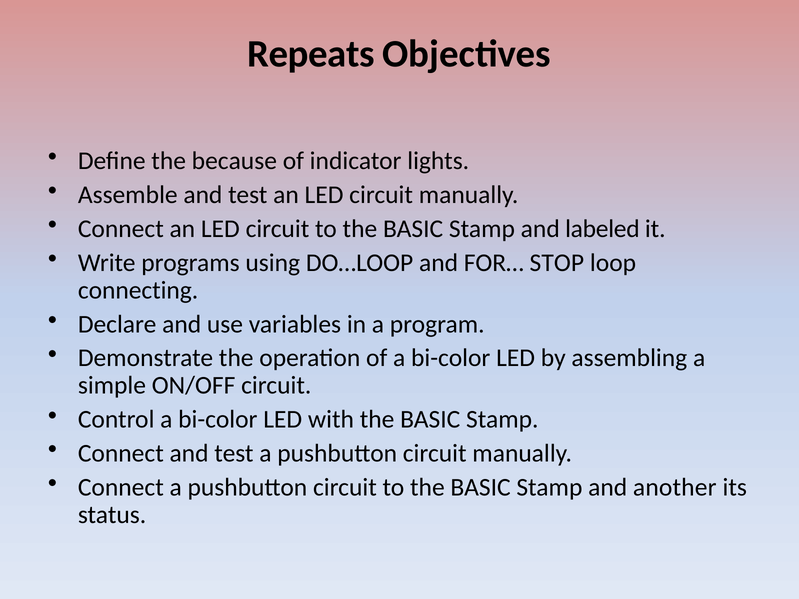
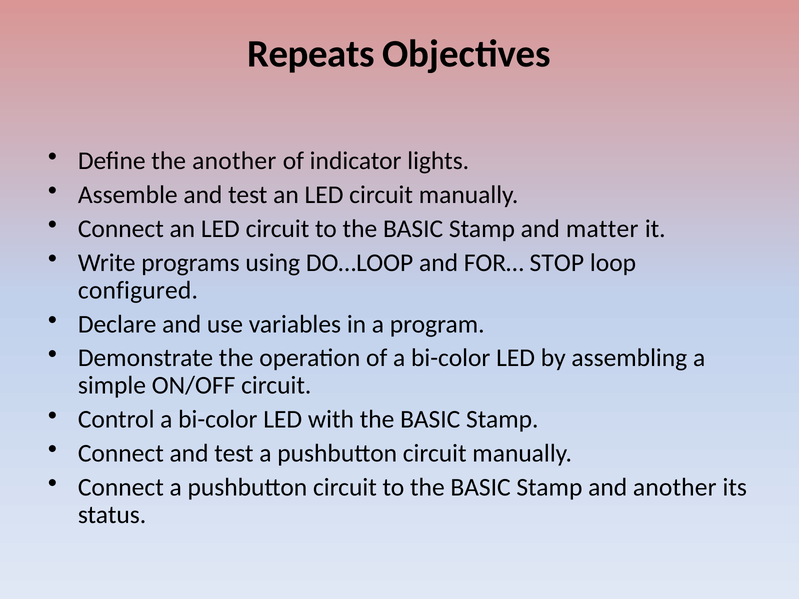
the because: because -> another
labeled: labeled -> matter
connecting: connecting -> configured
